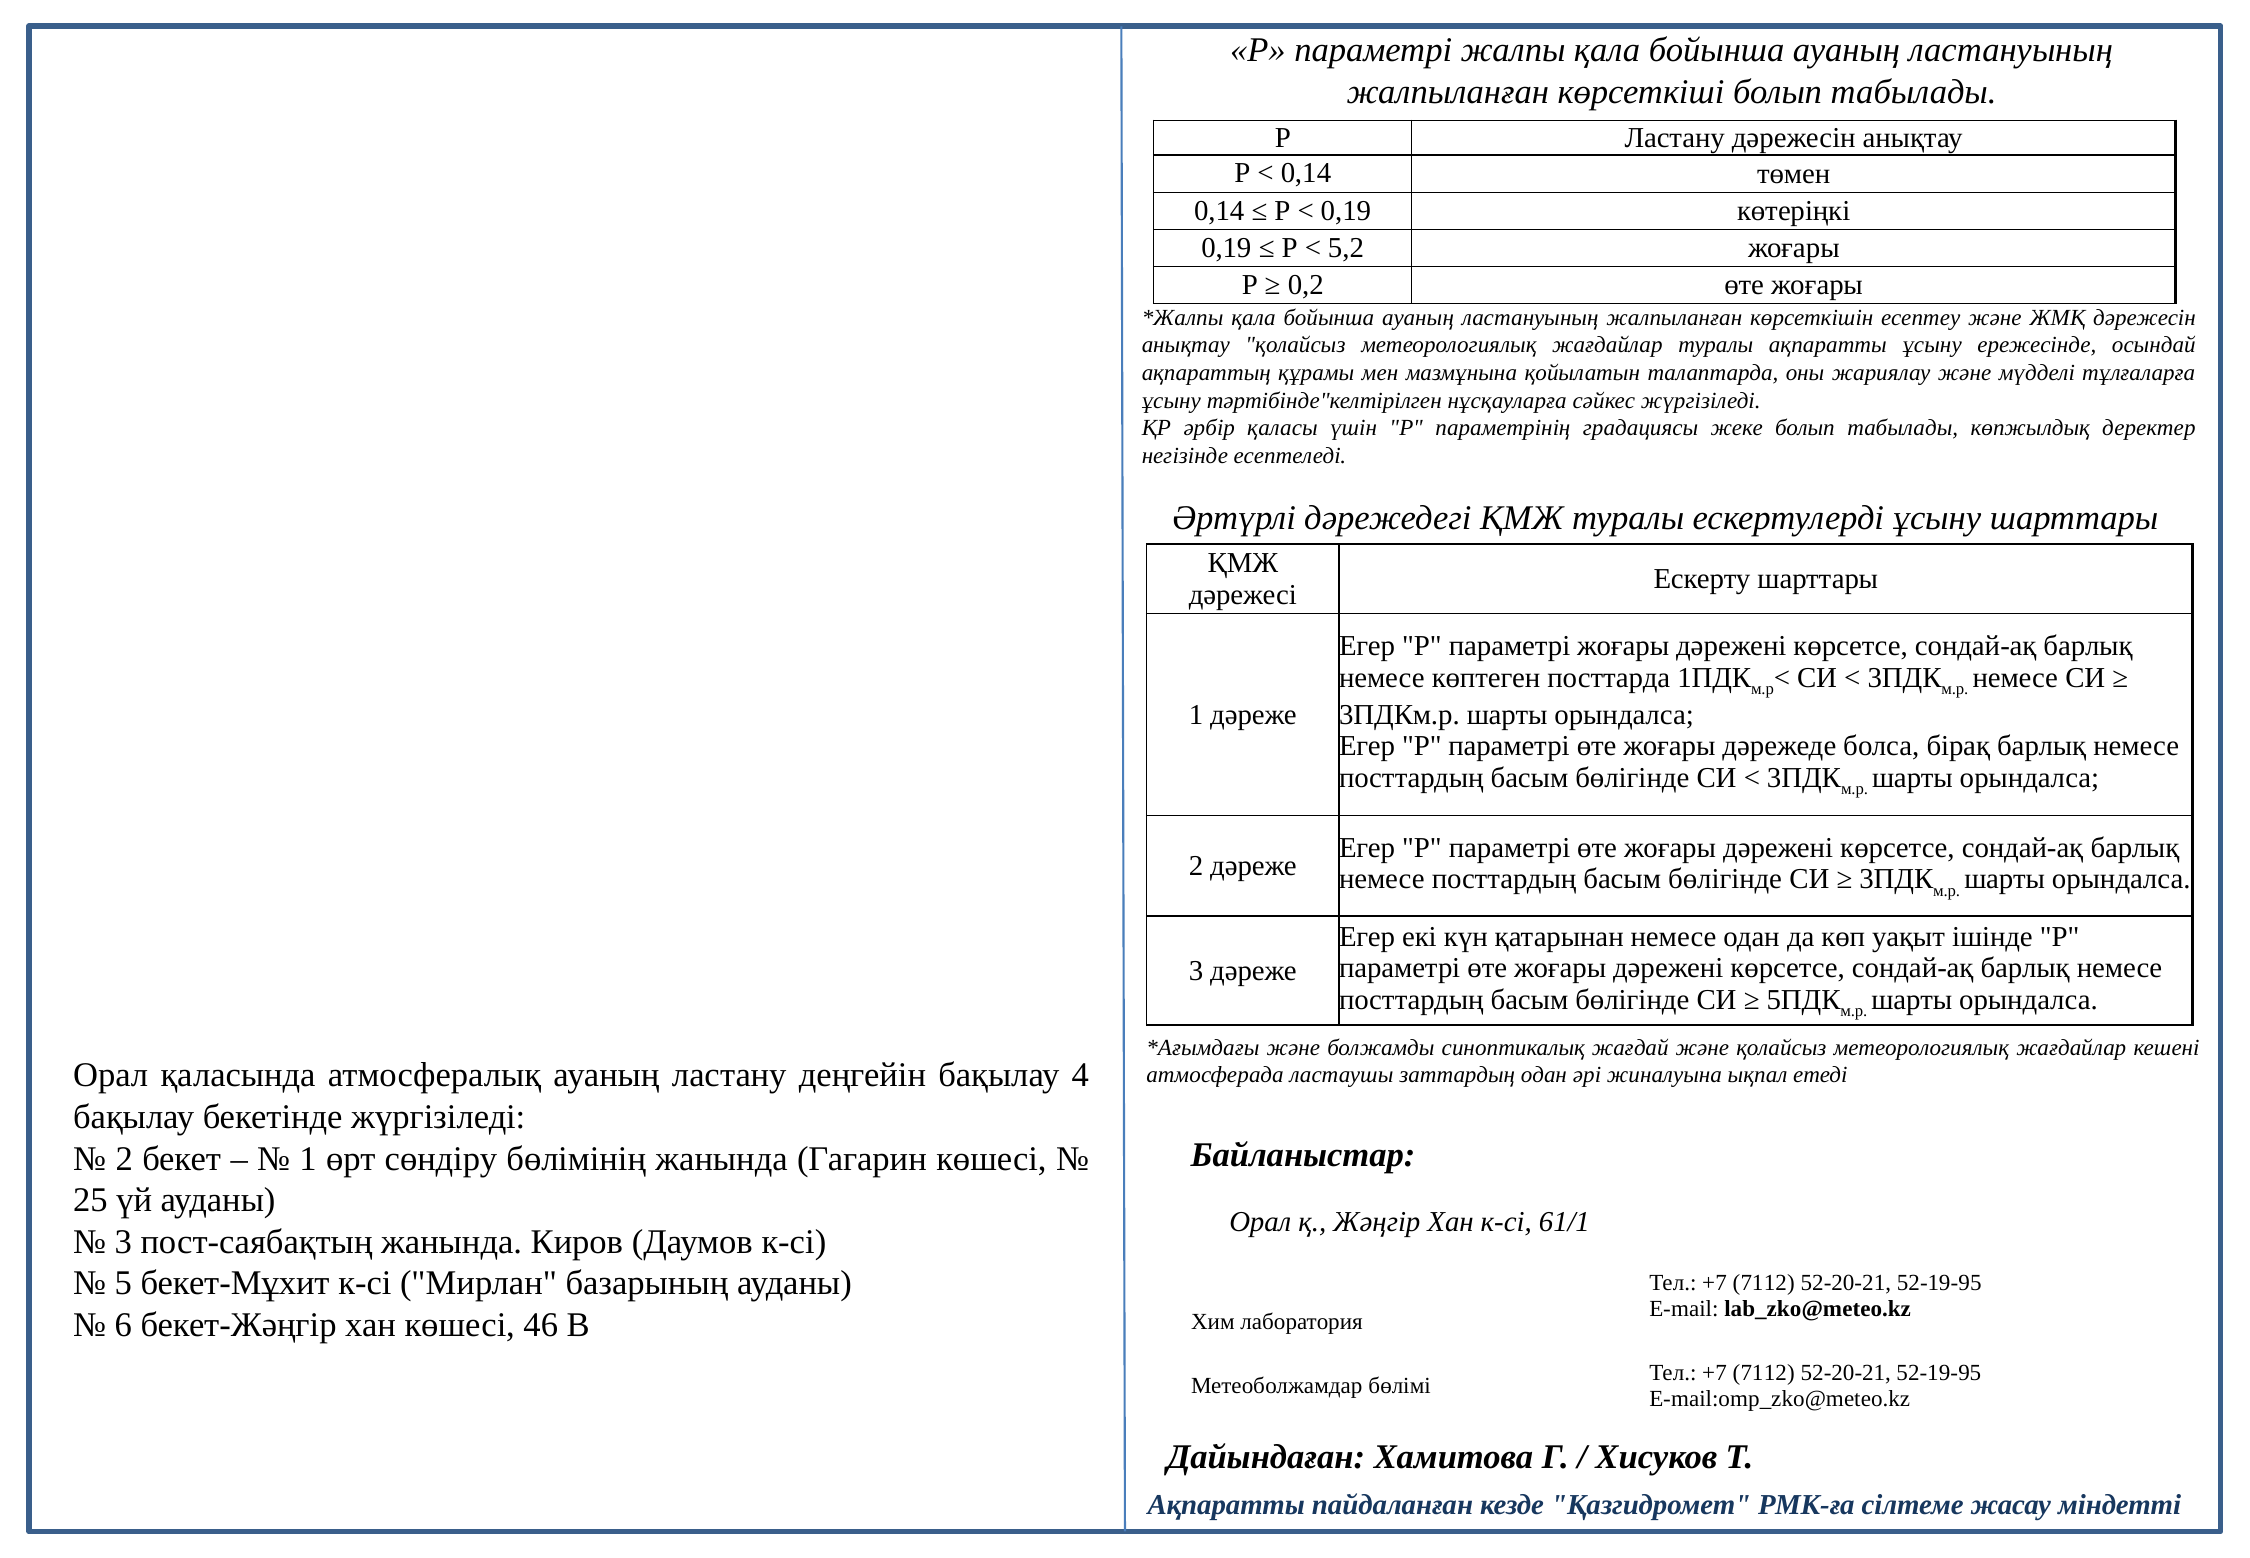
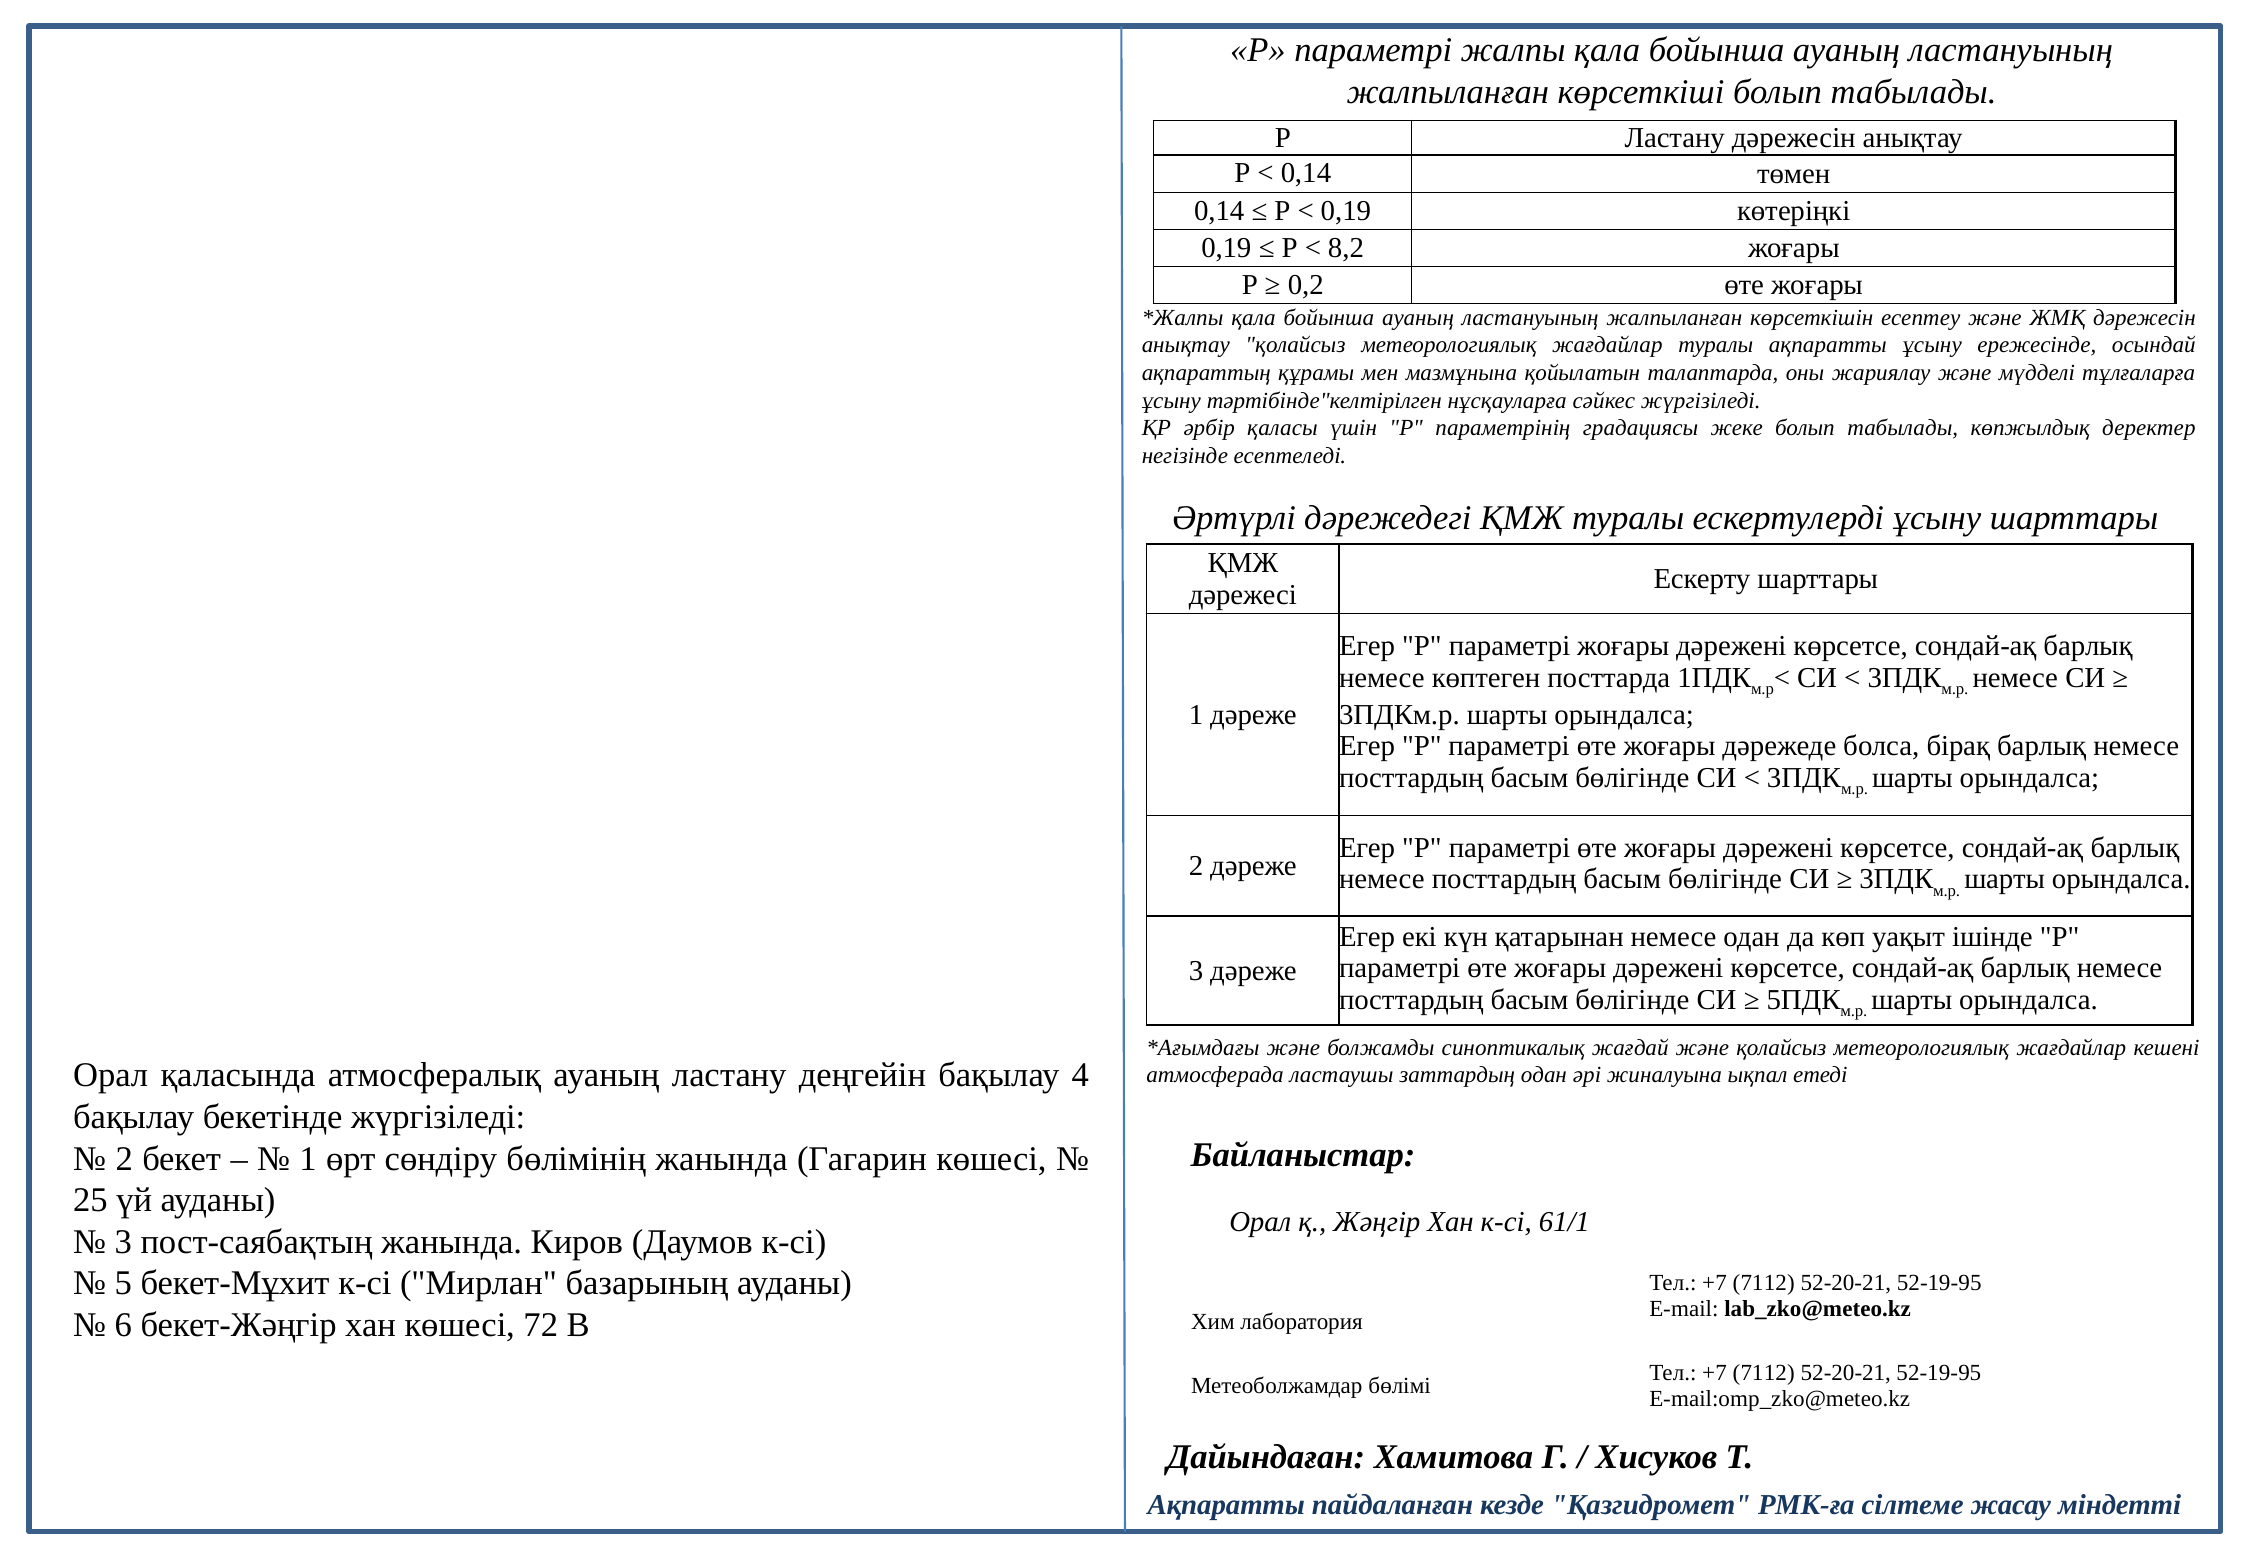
5,2: 5,2 -> 8,2
46: 46 -> 72
